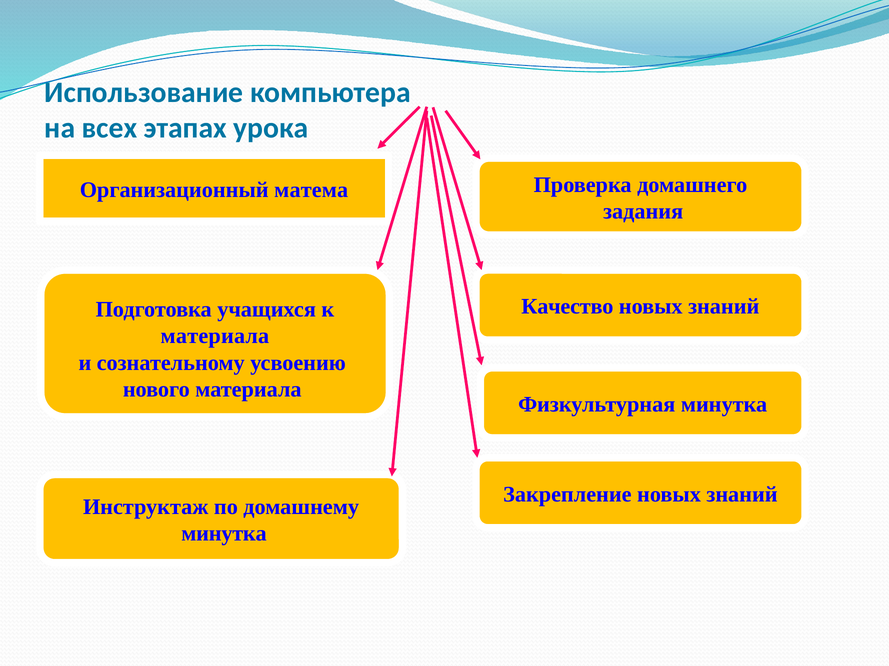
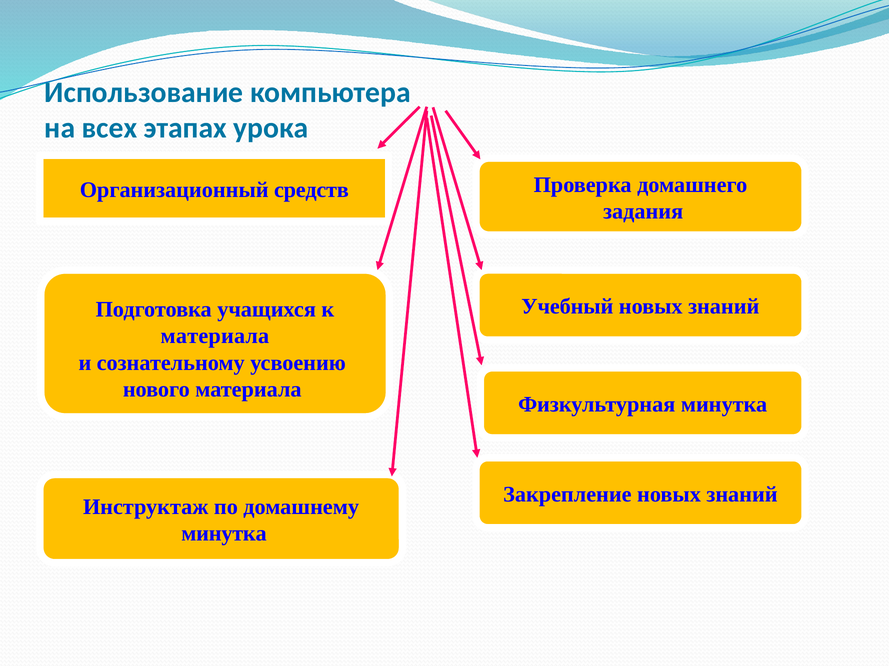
матема: матема -> средств
Качество: Качество -> Учебный
